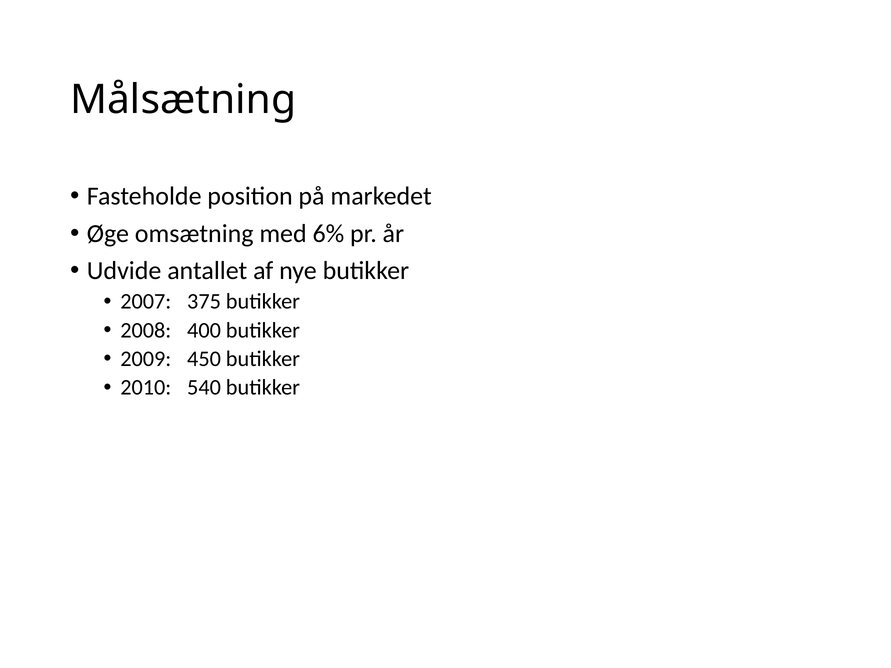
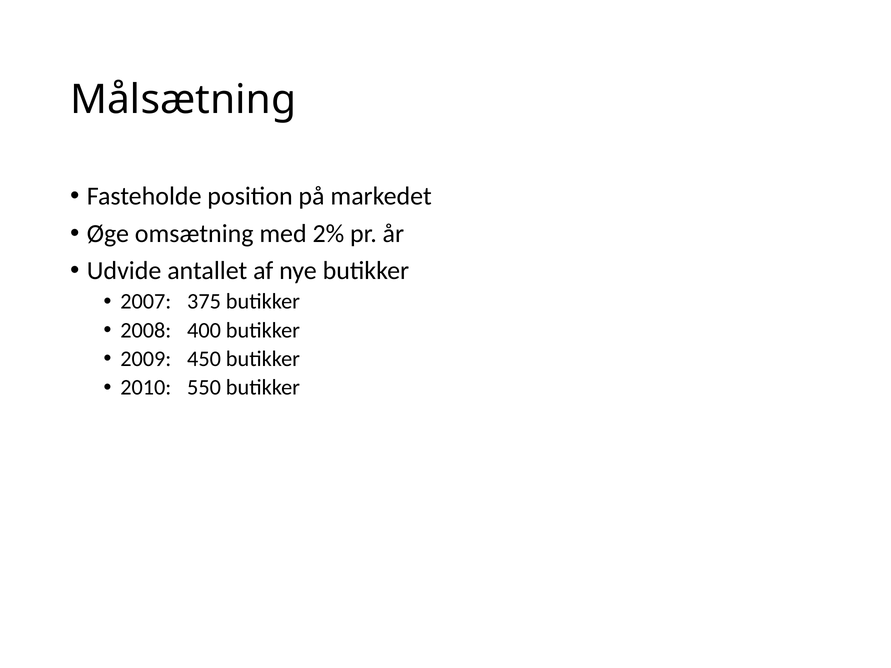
6%: 6% -> 2%
540: 540 -> 550
